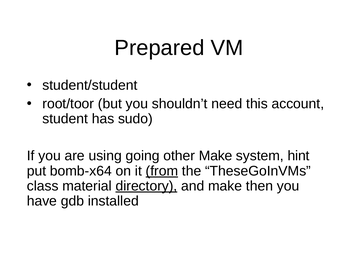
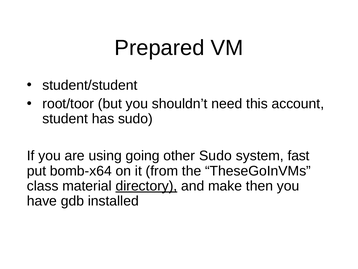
other Make: Make -> Sudo
hint: hint -> fast
from underline: present -> none
